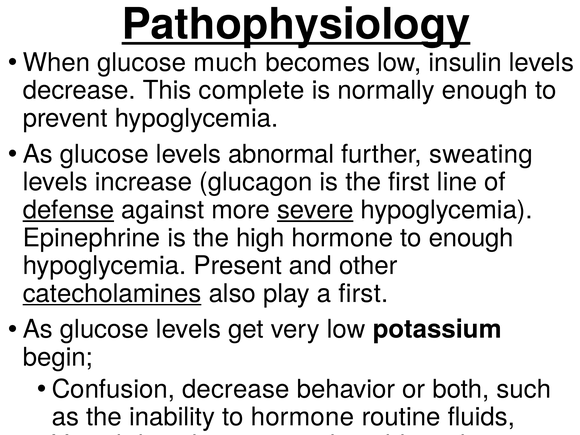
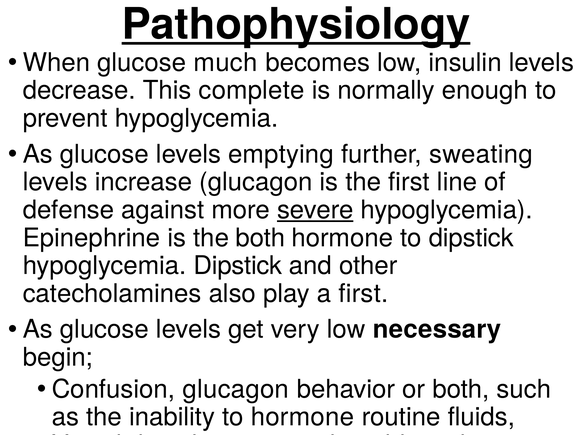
abnormal: abnormal -> emptying
defense underline: present -> none
the high: high -> both
to enough: enough -> dipstick
hypoglycemia Present: Present -> Dipstick
catecholamines underline: present -> none
potassium: potassium -> necessary
Confusion decrease: decrease -> glucagon
